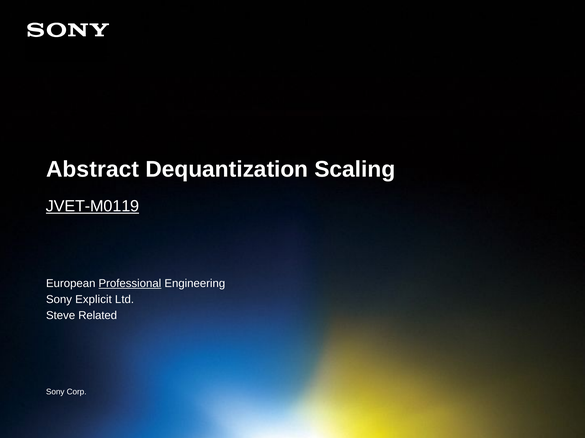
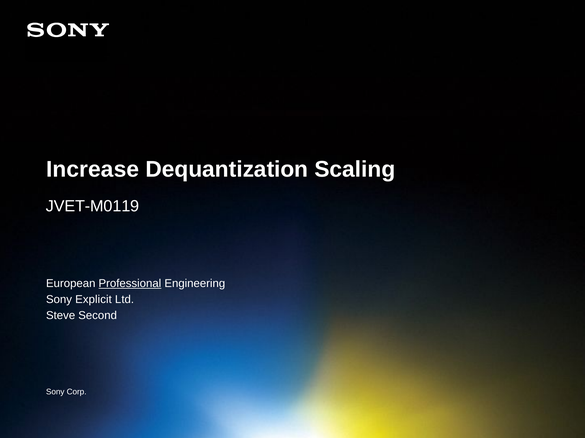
Abstract: Abstract -> Increase
JVET-M0119 underline: present -> none
Related: Related -> Second
